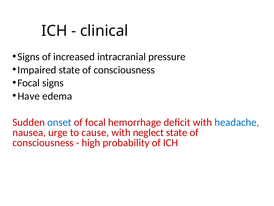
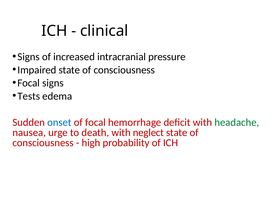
Have: Have -> Tests
headache colour: blue -> green
cause: cause -> death
